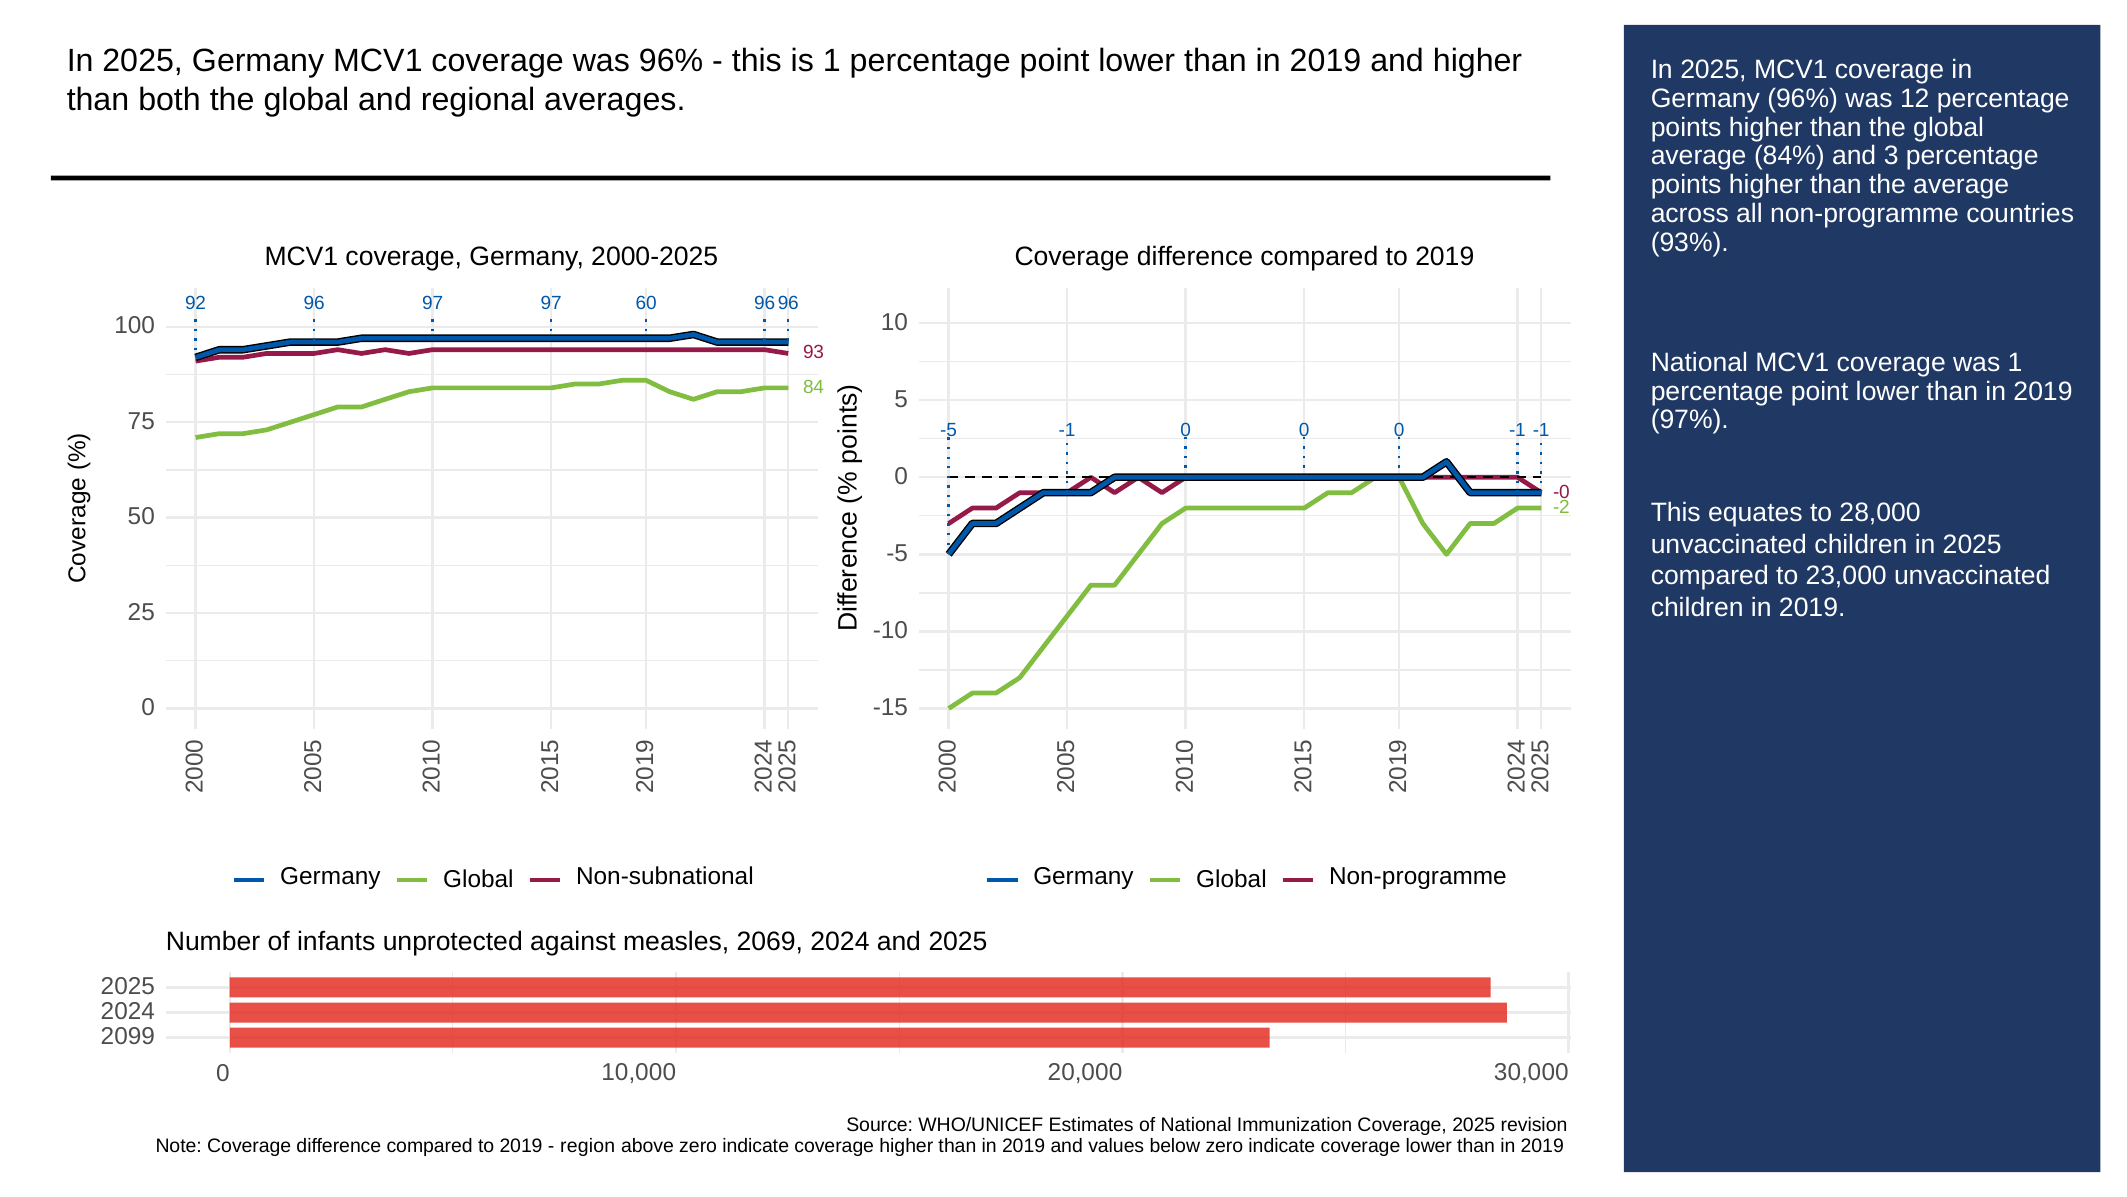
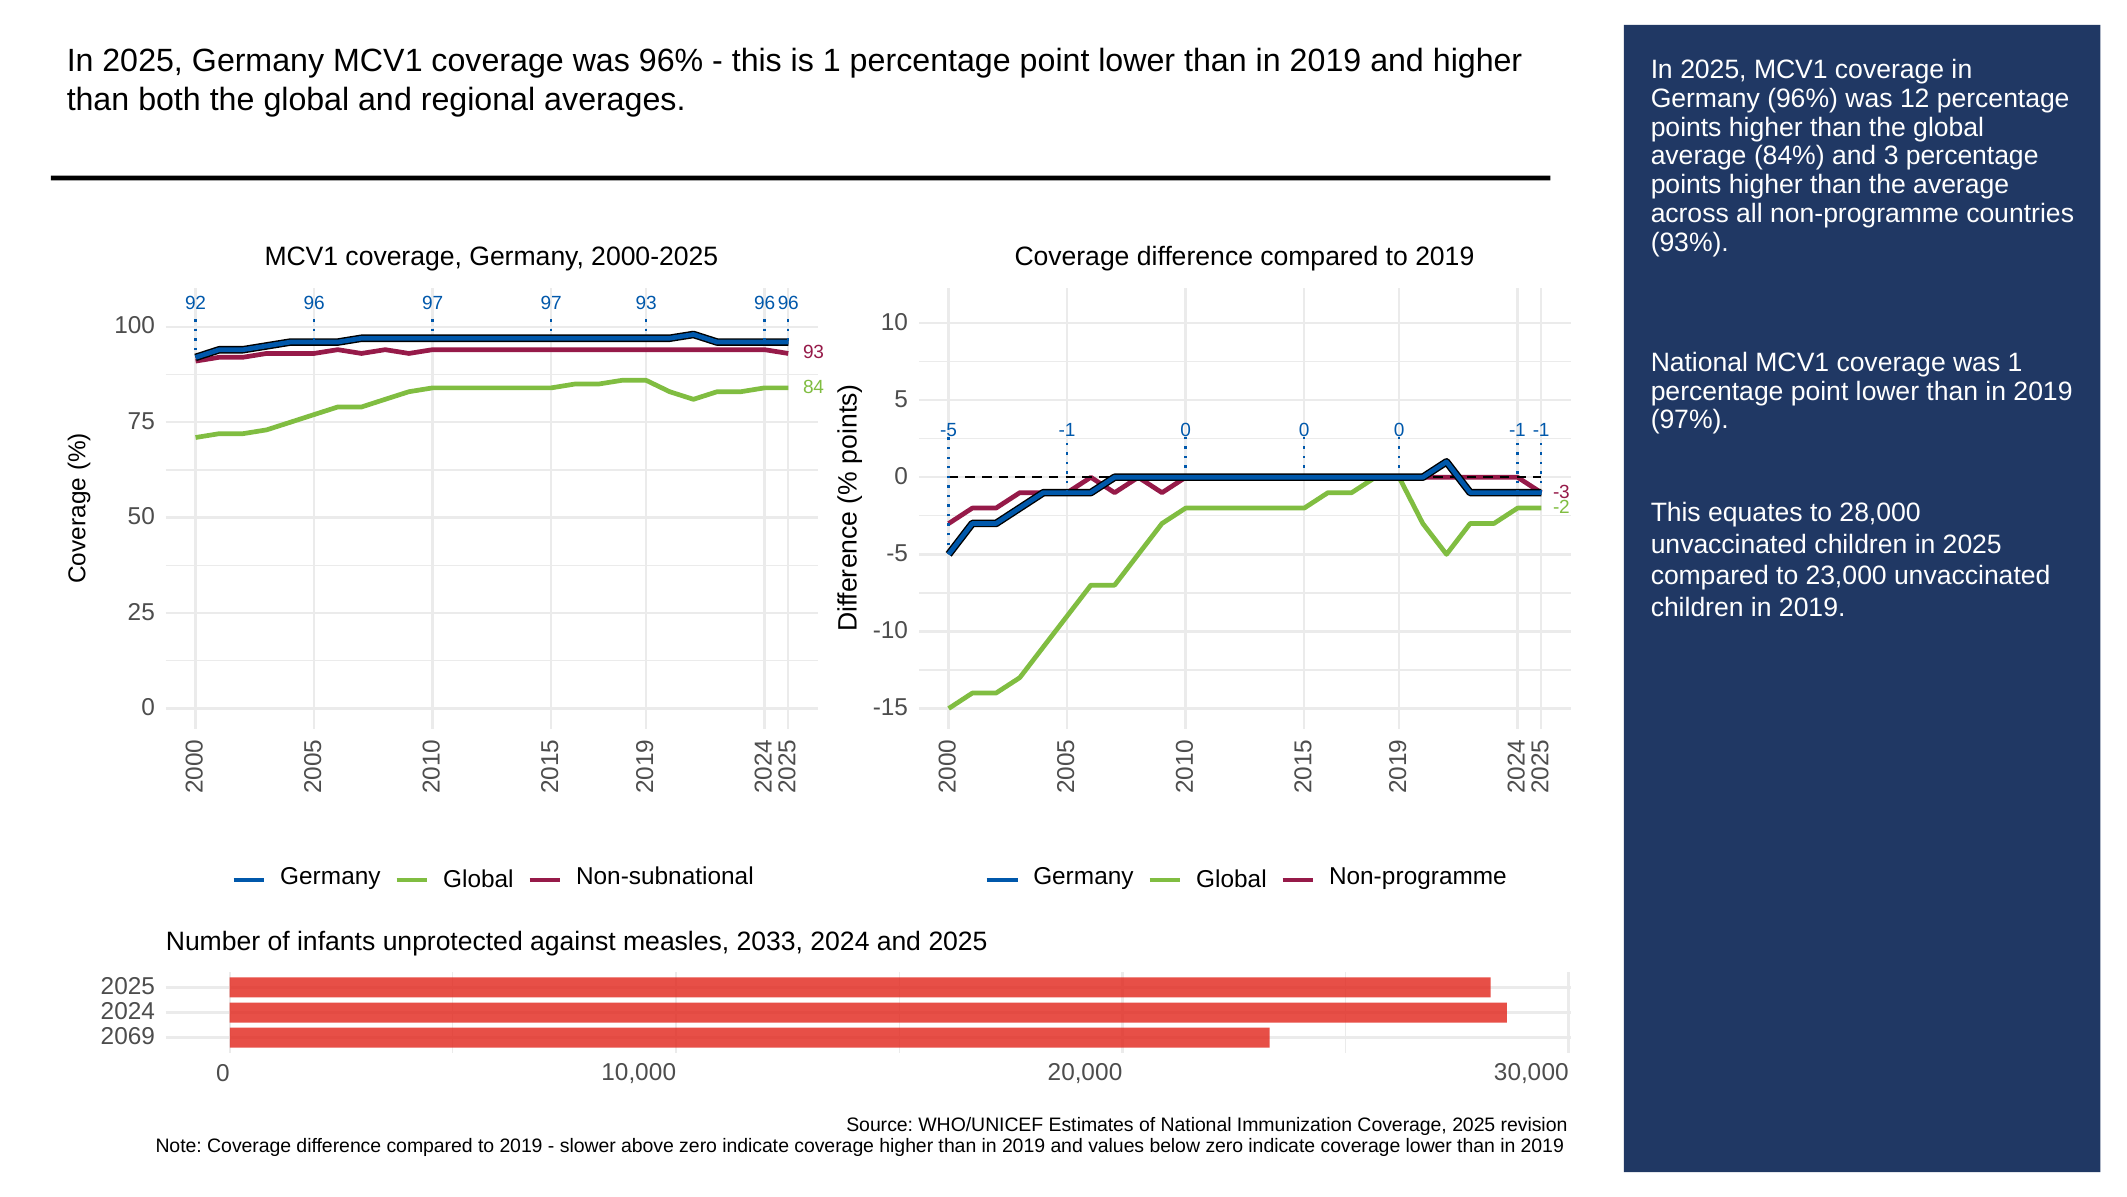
97 60: 60 -> 93
-0: -0 -> -3
2069: 2069 -> 2033
2099: 2099 -> 2069
region: region -> slower
